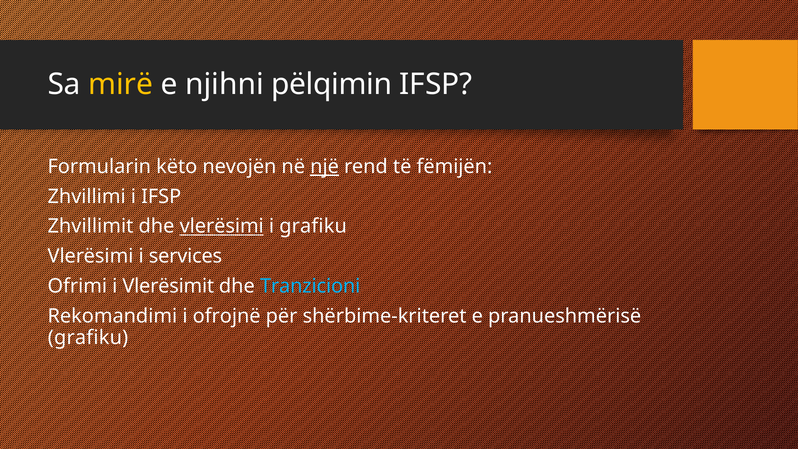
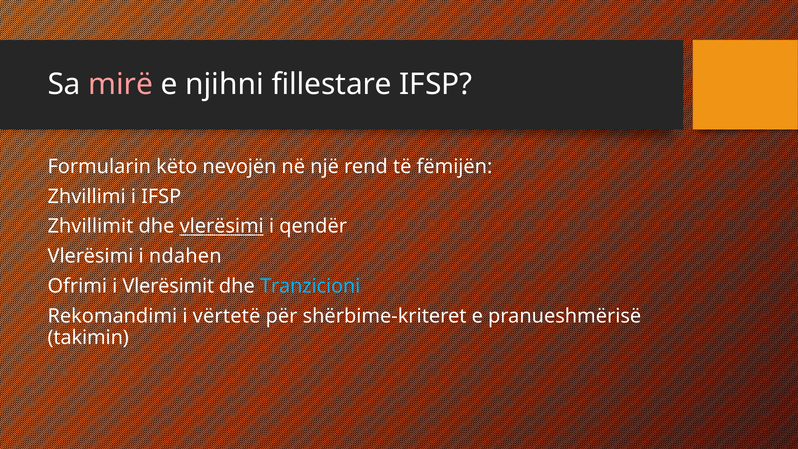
mirë colour: yellow -> pink
pëlqimin: pëlqimin -> fillestare
një underline: present -> none
i grafiku: grafiku -> qendër
services: services -> ndahen
ofrojnë: ofrojnë -> vërtetë
grafiku at (88, 337): grafiku -> takimin
